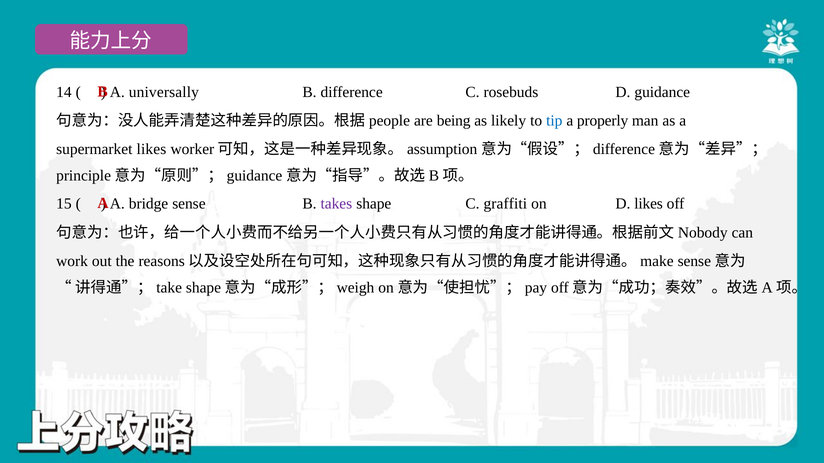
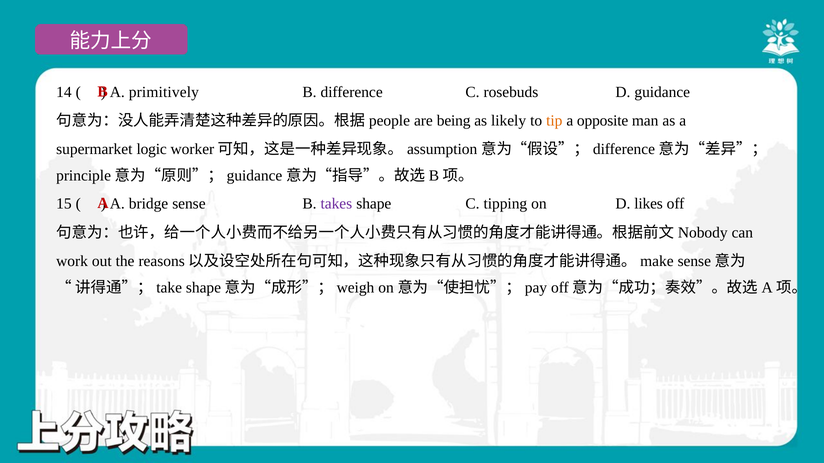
universally: universally -> primitively
tip colour: blue -> orange
properly: properly -> opposite
supermarket likes: likes -> logic
graffiti: graffiti -> tipping
